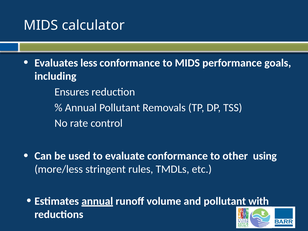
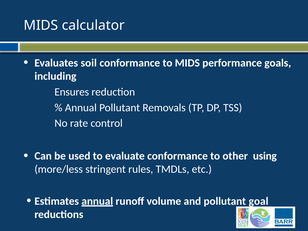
less: less -> soil
with: with -> goal
